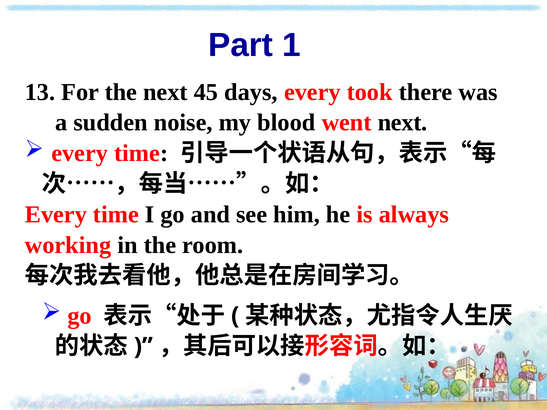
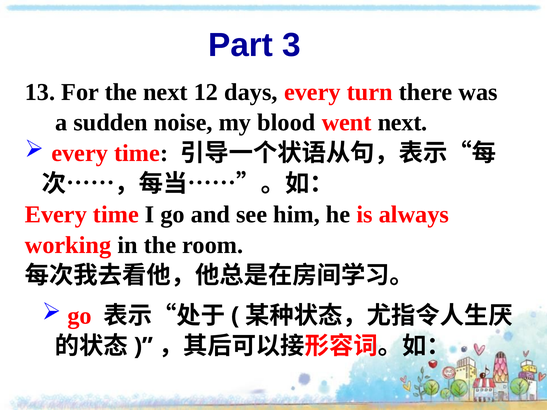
1: 1 -> 3
45: 45 -> 12
took: took -> turn
